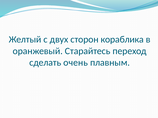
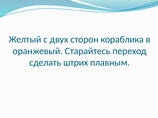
очень: очень -> штрих
